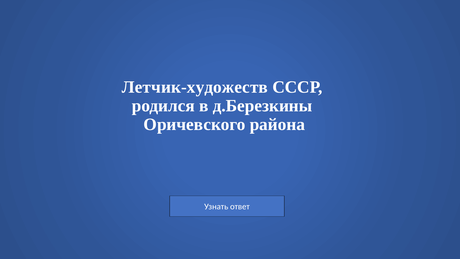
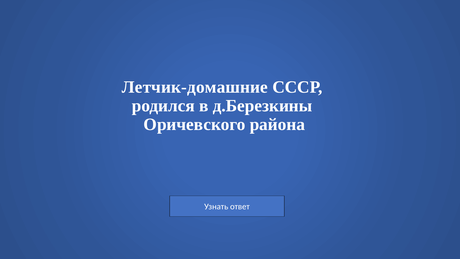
Летчик-художеств: Летчик-художеств -> Летчик-домашние
